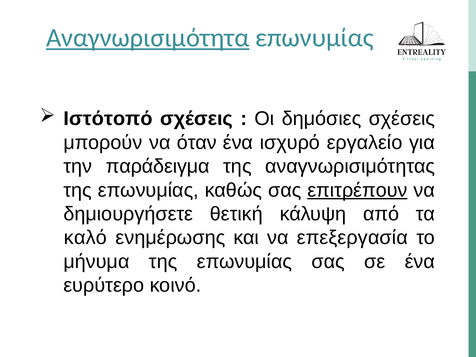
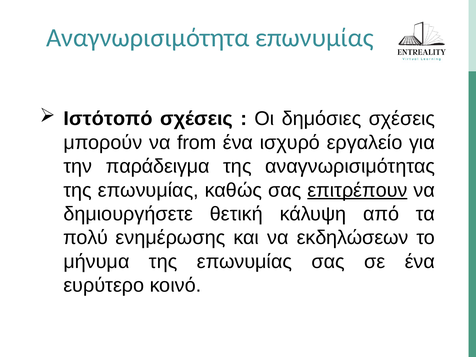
Αναγνωρισιμότητα underline: present -> none
όταν: όταν -> from
καλό: καλό -> πολύ
επεξεργασία: επεξεργασία -> εκδηλώσεων
